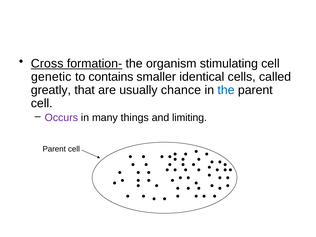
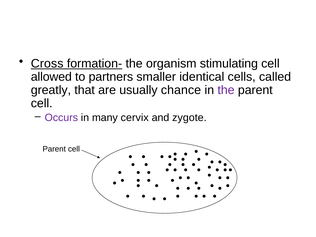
genetic: genetic -> allowed
contains: contains -> partners
the at (226, 90) colour: blue -> purple
things: things -> cervix
limiting: limiting -> zygote
